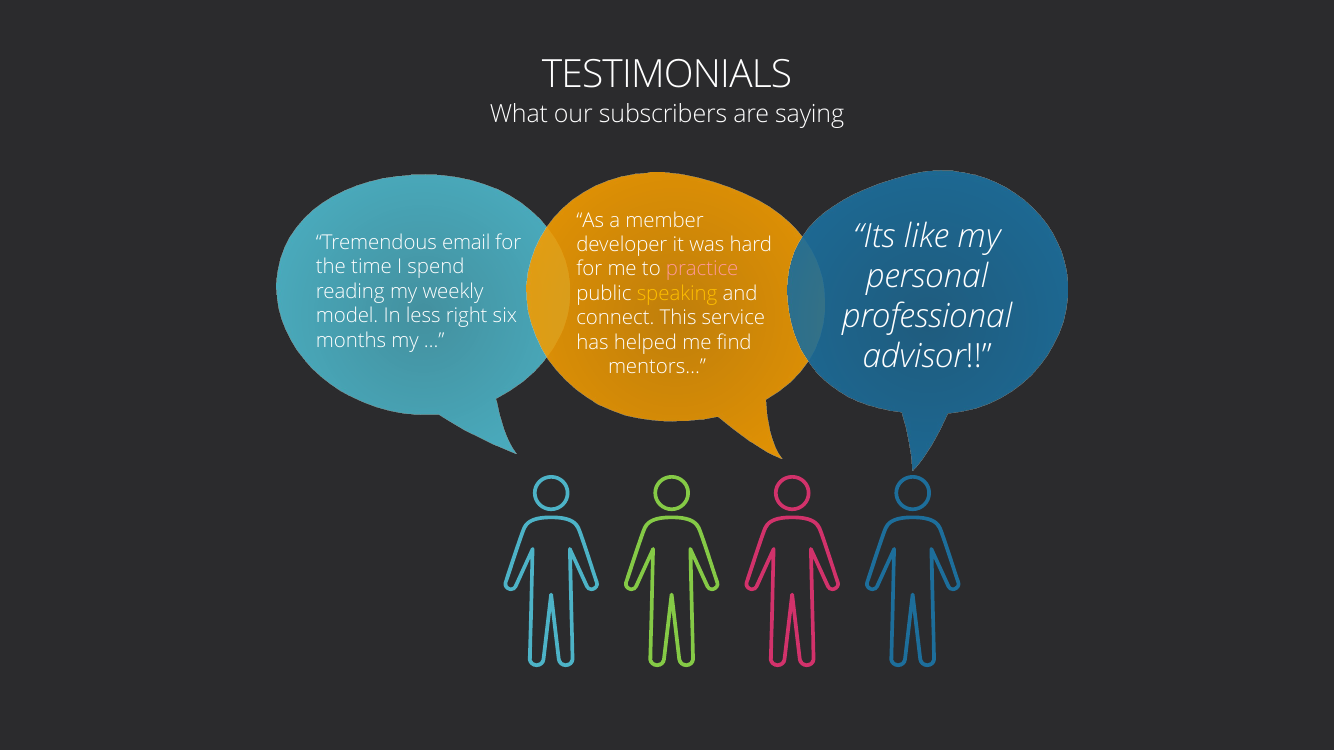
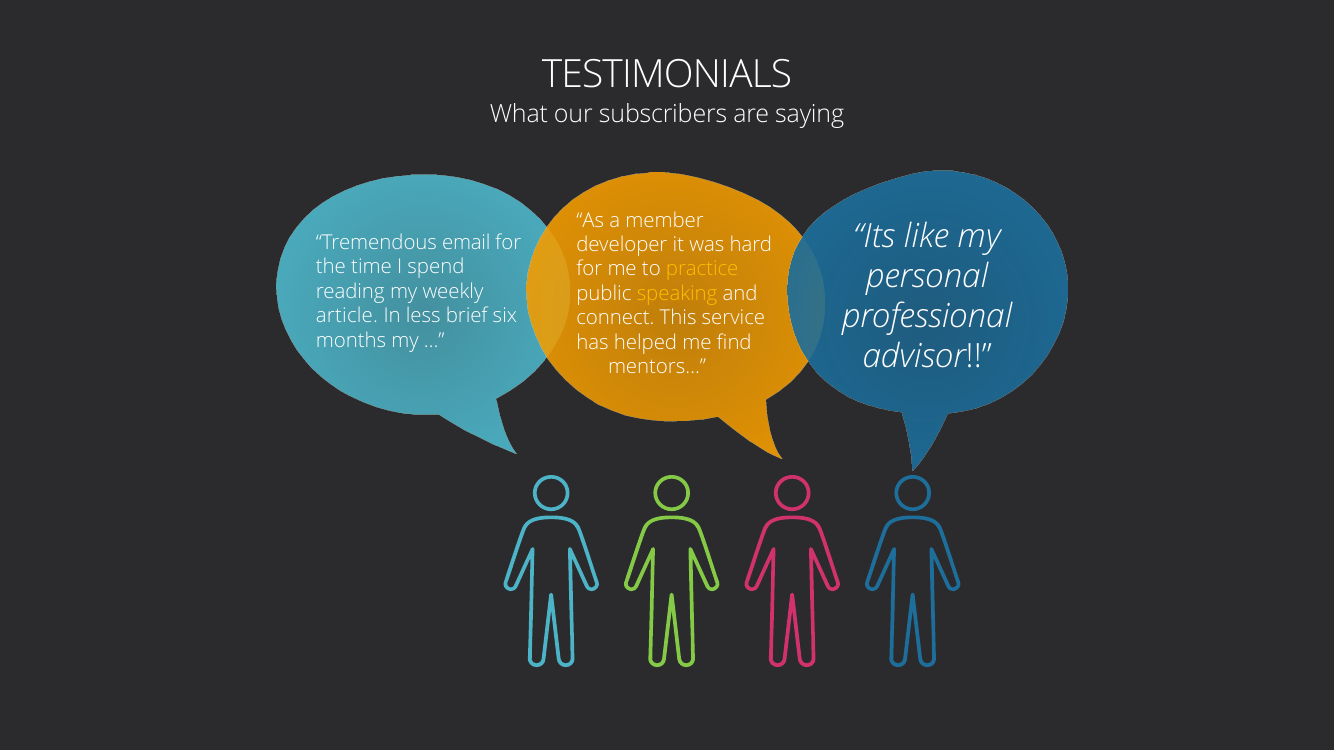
practice colour: pink -> yellow
model: model -> article
right: right -> brief
